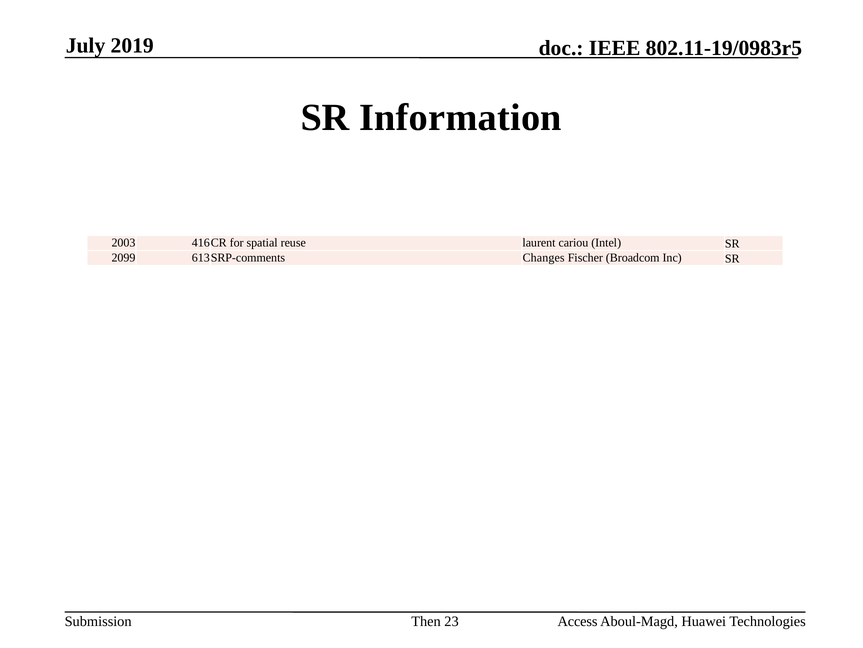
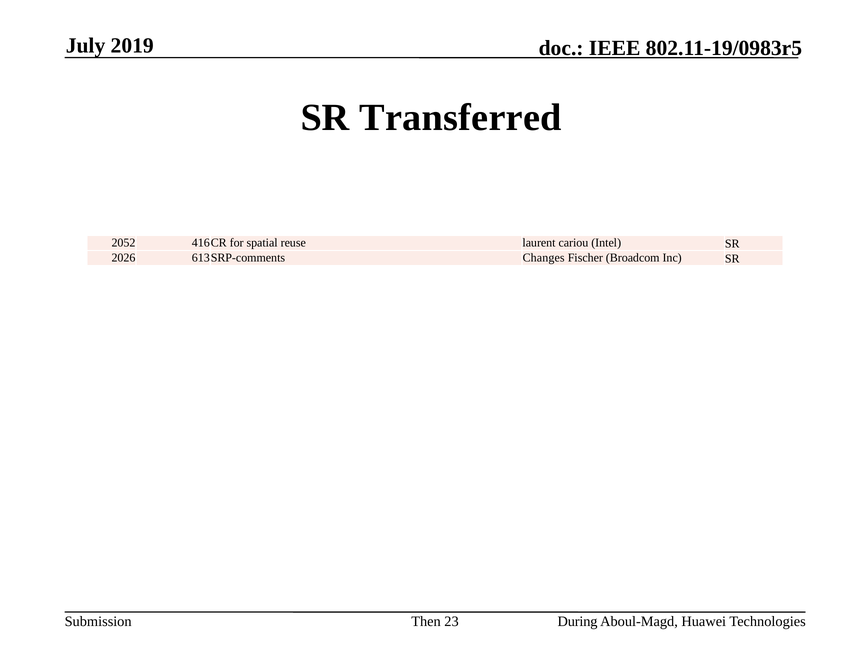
Information: Information -> Transferred
2003: 2003 -> 2052
2099: 2099 -> 2026
Access: Access -> During
